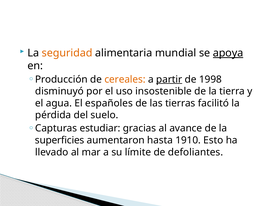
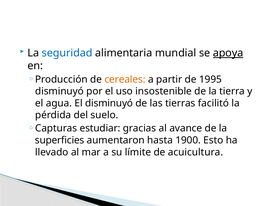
seguridad colour: orange -> blue
partir underline: present -> none
1998: 1998 -> 1995
El españoles: españoles -> disminuyó
1910: 1910 -> 1900
defoliantes: defoliantes -> acuicultura
